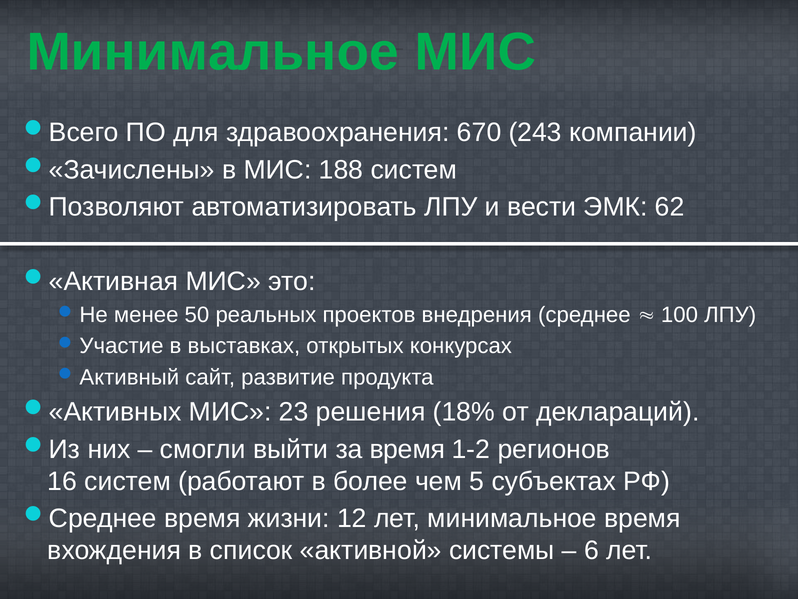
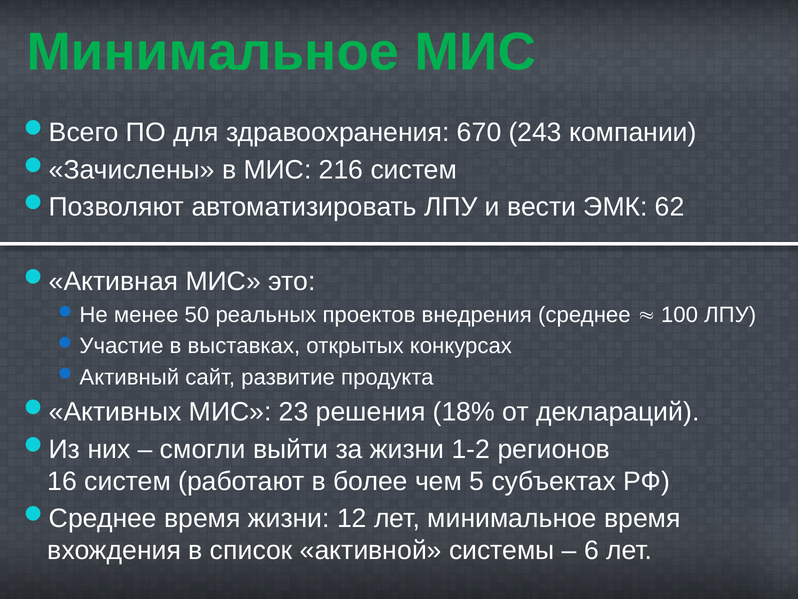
188: 188 -> 216
за время: время -> жизни
